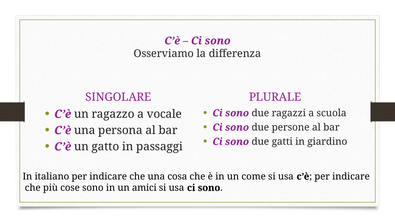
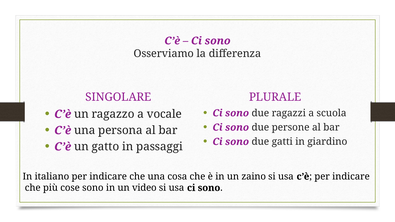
come: come -> zaino
amici: amici -> video
